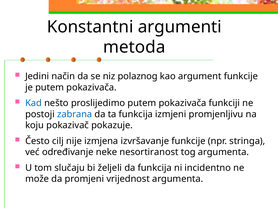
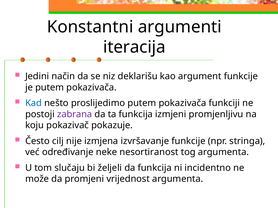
metoda: metoda -> iteracija
polaznog: polaznog -> deklarišu
zabrana colour: blue -> purple
